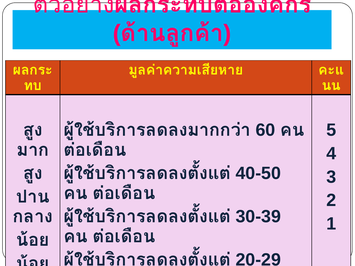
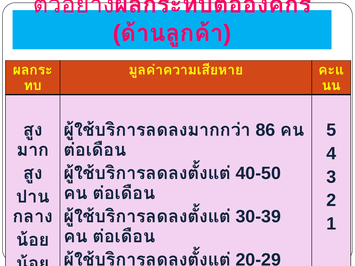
60: 60 -> 86
